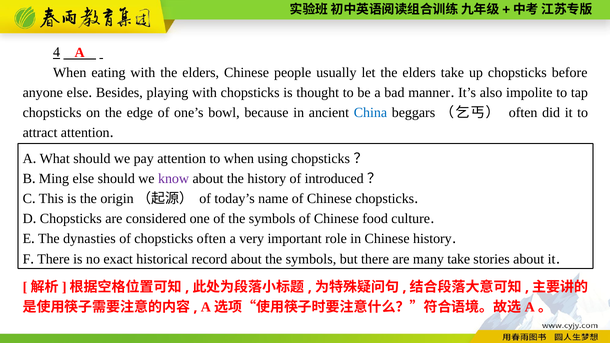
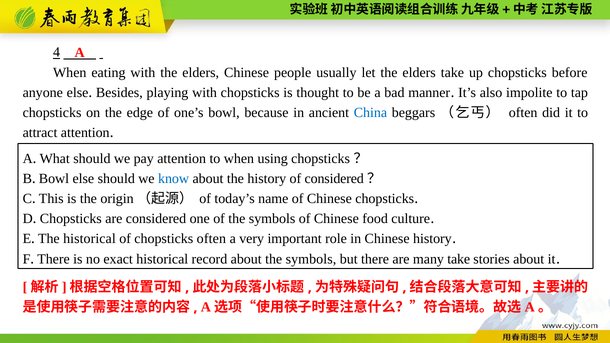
Ming at (54, 179): Ming -> Bowl
know colour: purple -> blue
of introduced: introduced -> considered
The dynasties: dynasties -> historical
